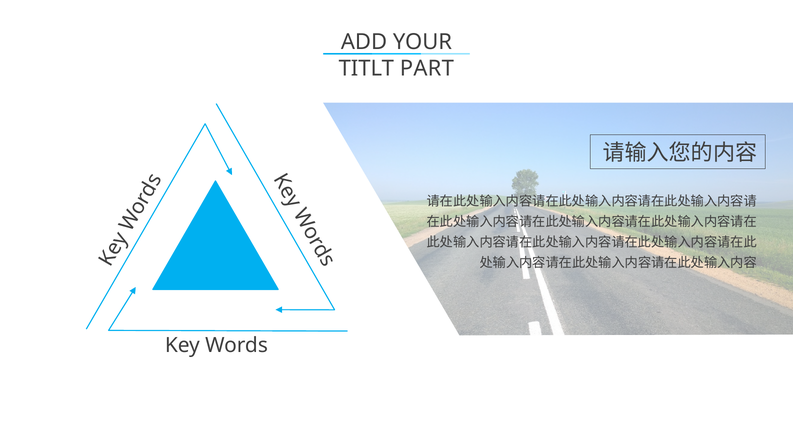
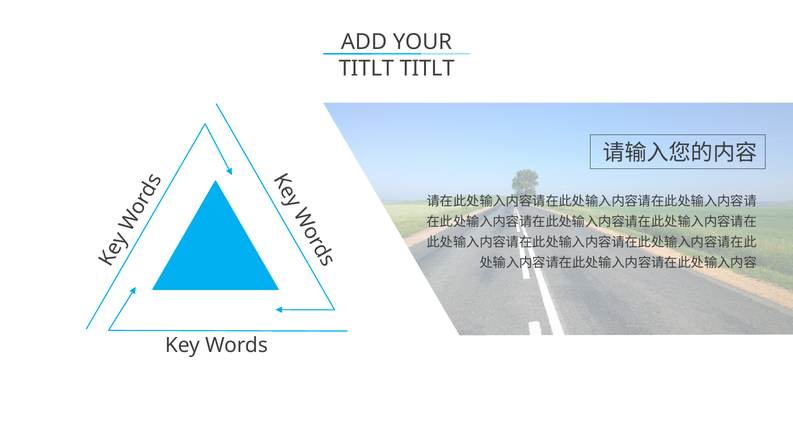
TITLT PART: PART -> TITLT
